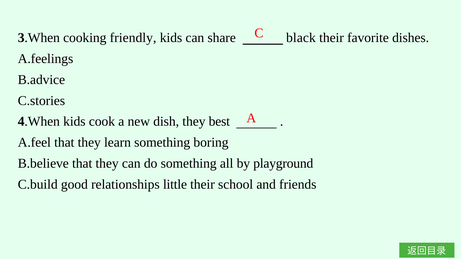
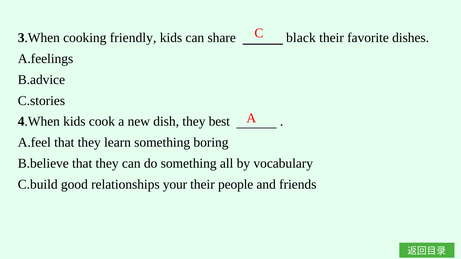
playground: playground -> vocabulary
little: little -> your
school: school -> people
